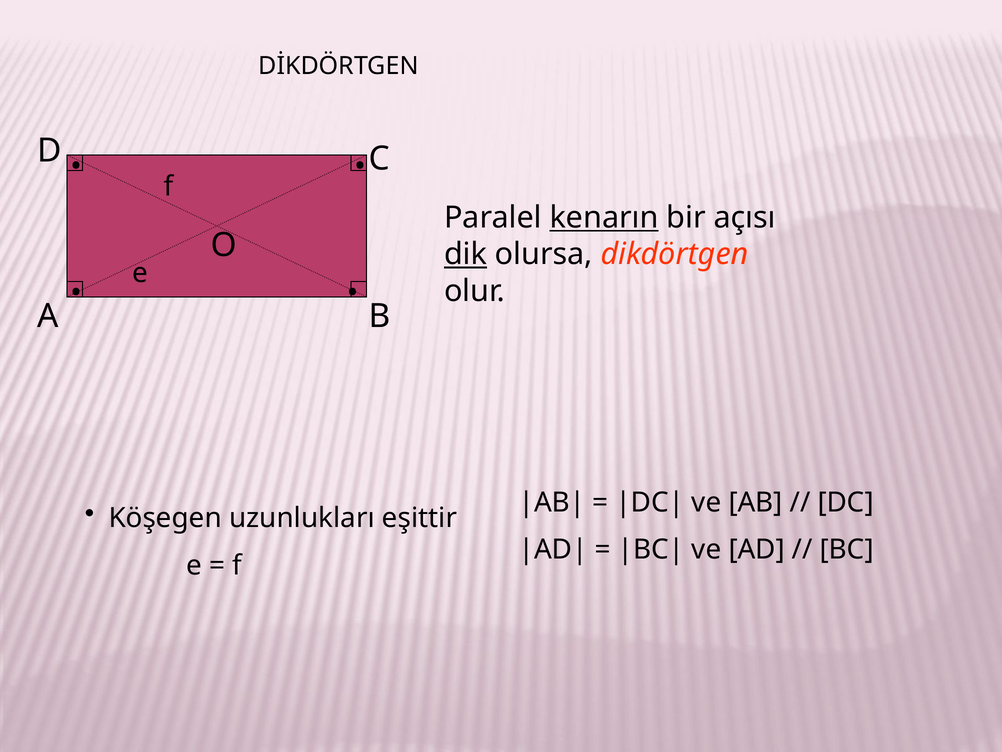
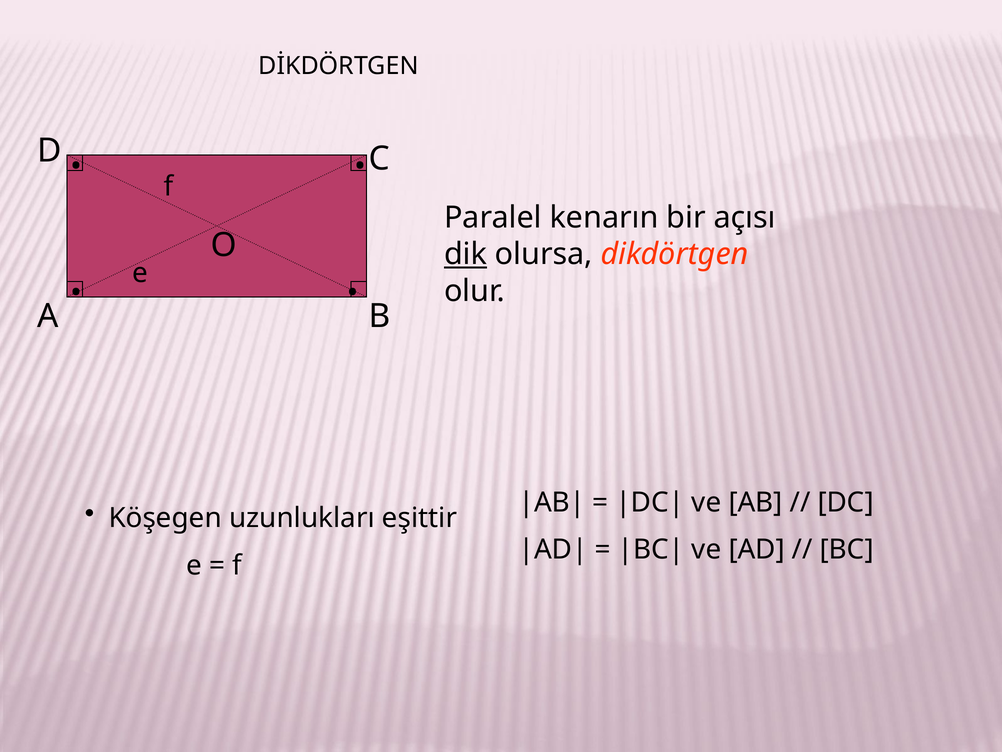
kenarın underline: present -> none
